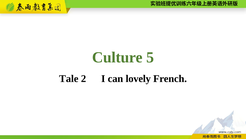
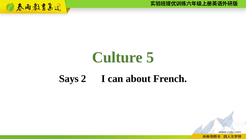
Tale: Tale -> Says
lovely: lovely -> about
